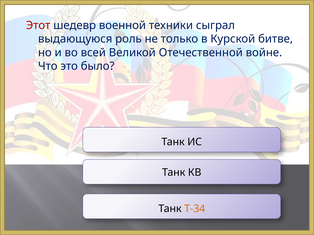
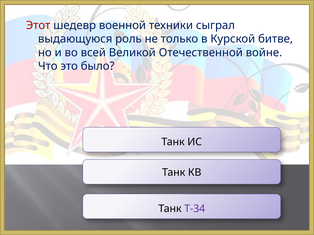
Т-34 colour: orange -> purple
